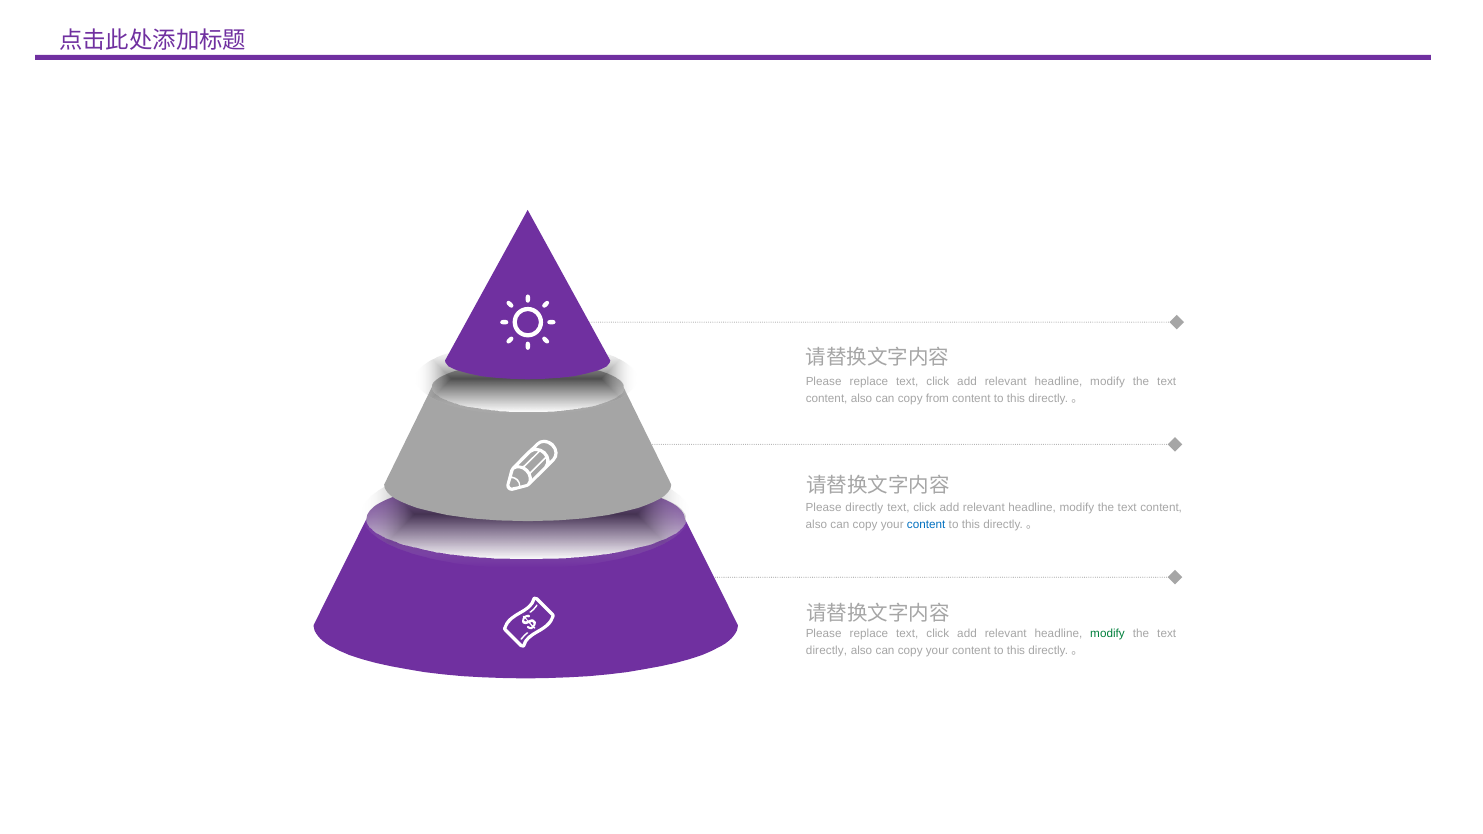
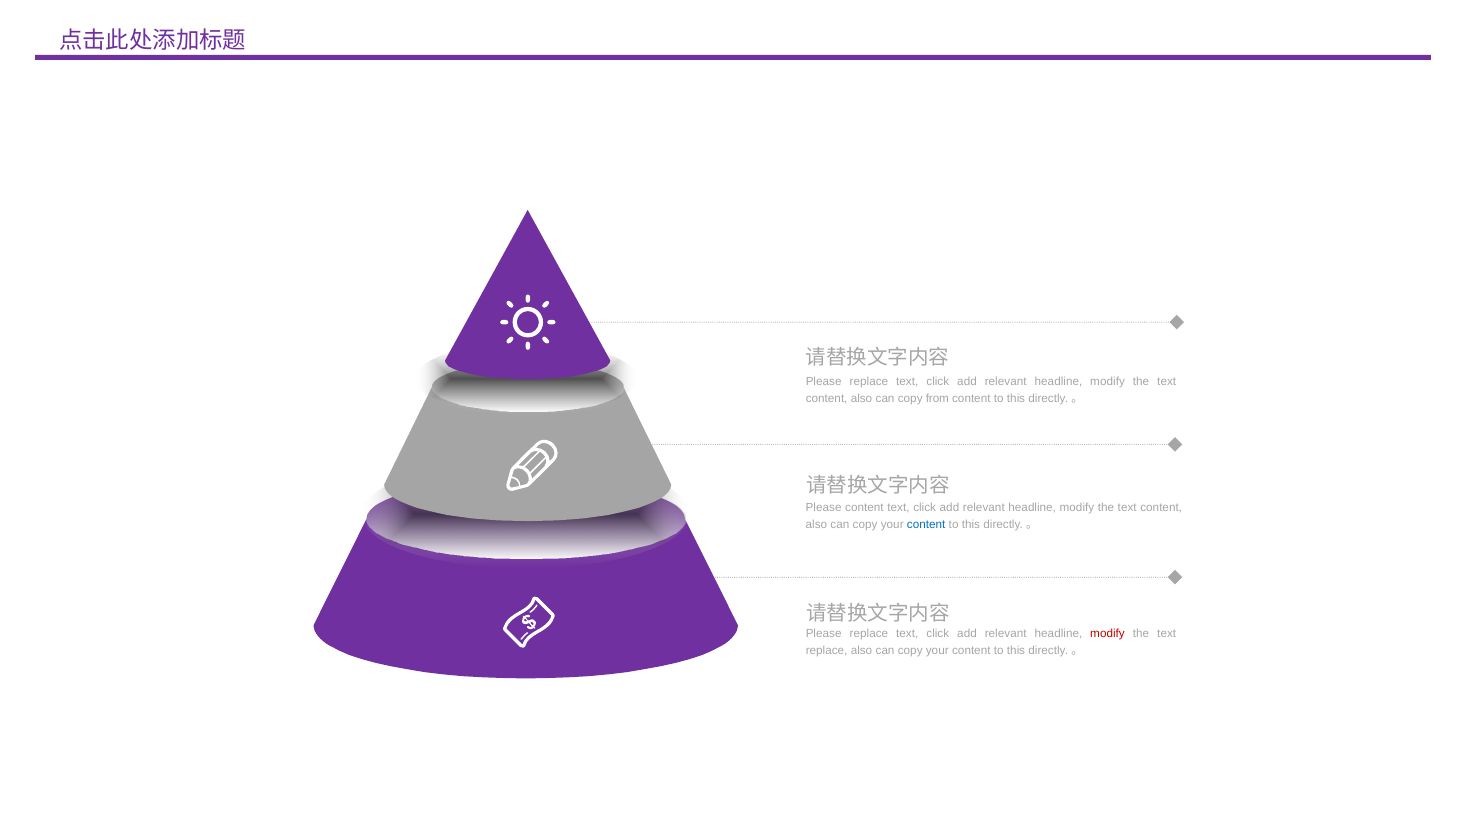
Please directly: directly -> content
modify at (1108, 634) colour: green -> red
directly at (827, 651): directly -> replace
